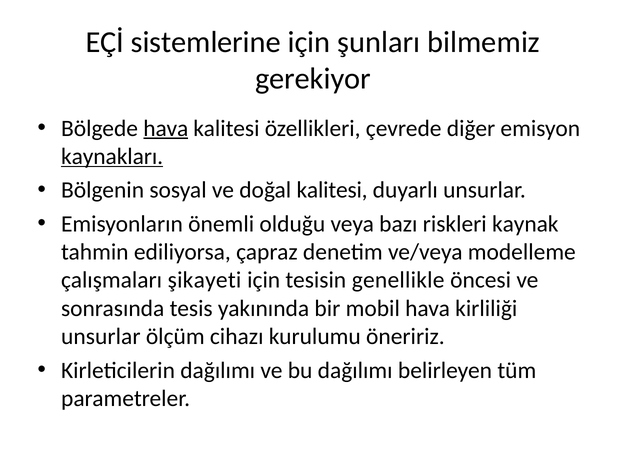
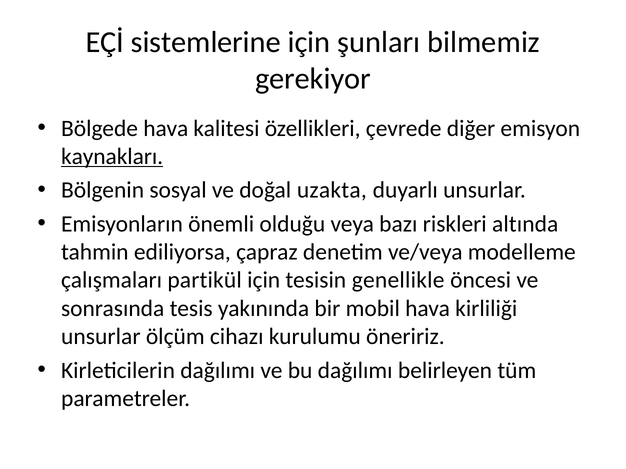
hava at (166, 128) underline: present -> none
doğal kalitesi: kalitesi -> uzakta
kaynak: kaynak -> altında
şikayeti: şikayeti -> partikül
